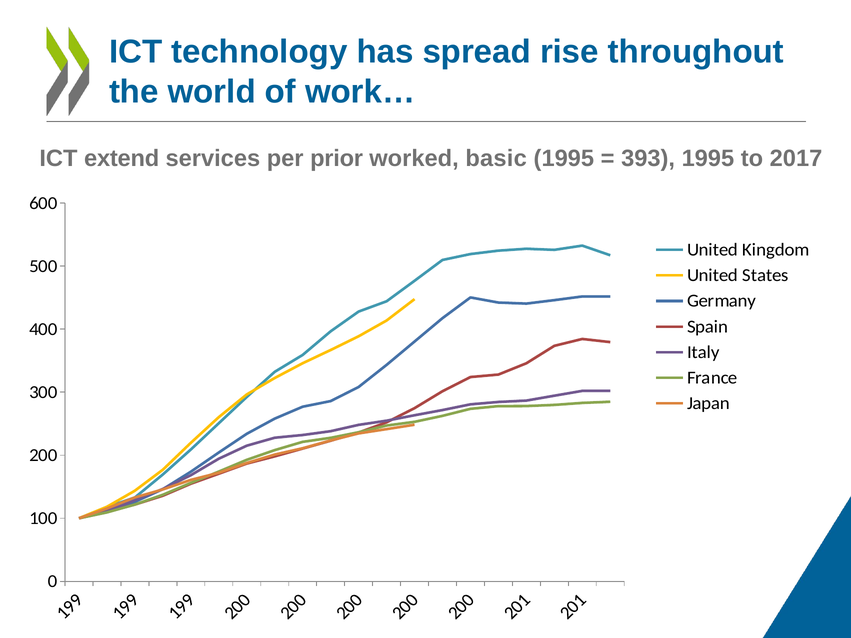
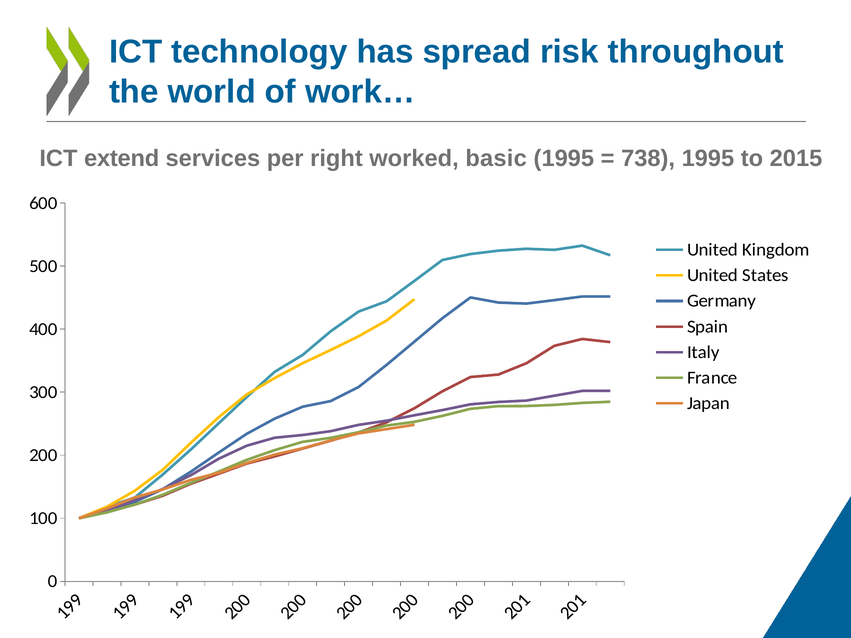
rise: rise -> risk
prior: prior -> right
393: 393 -> 738
2017: 2017 -> 2015
